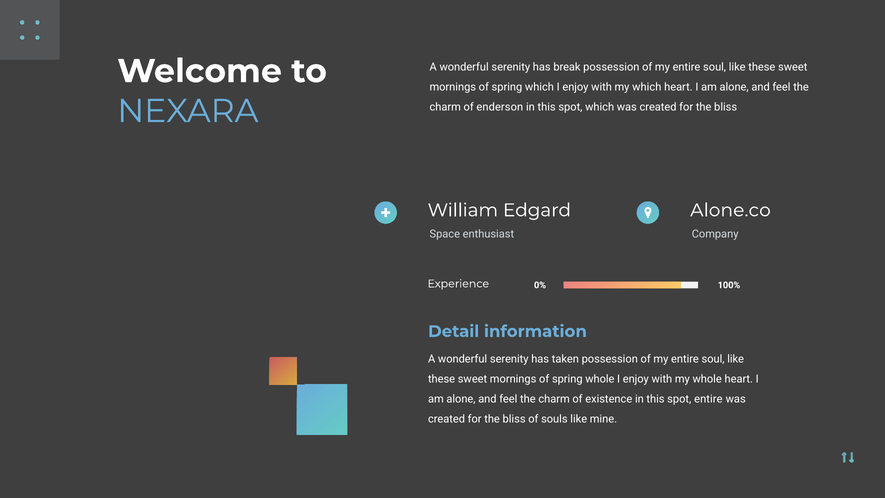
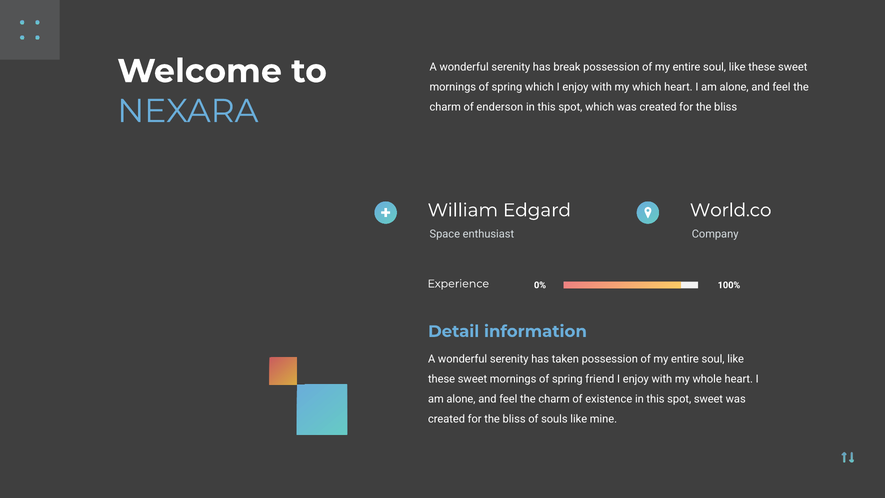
Alone.co: Alone.co -> World.co
spring whole: whole -> friend
spot entire: entire -> sweet
